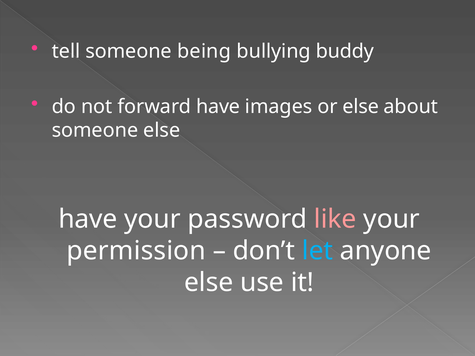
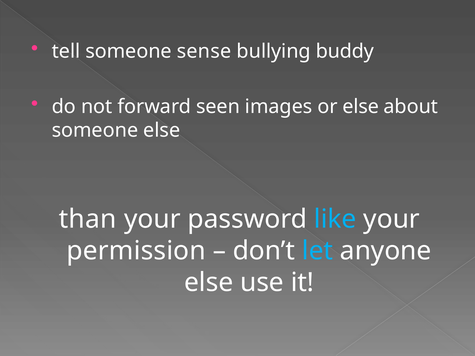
being: being -> sense
forward have: have -> seen
have at (88, 219): have -> than
like colour: pink -> light blue
